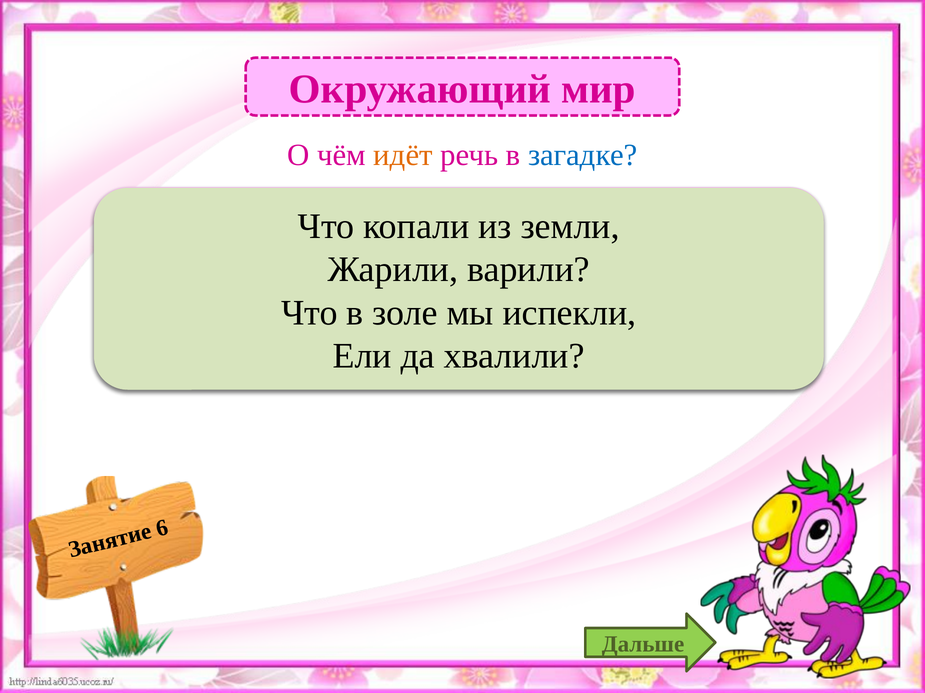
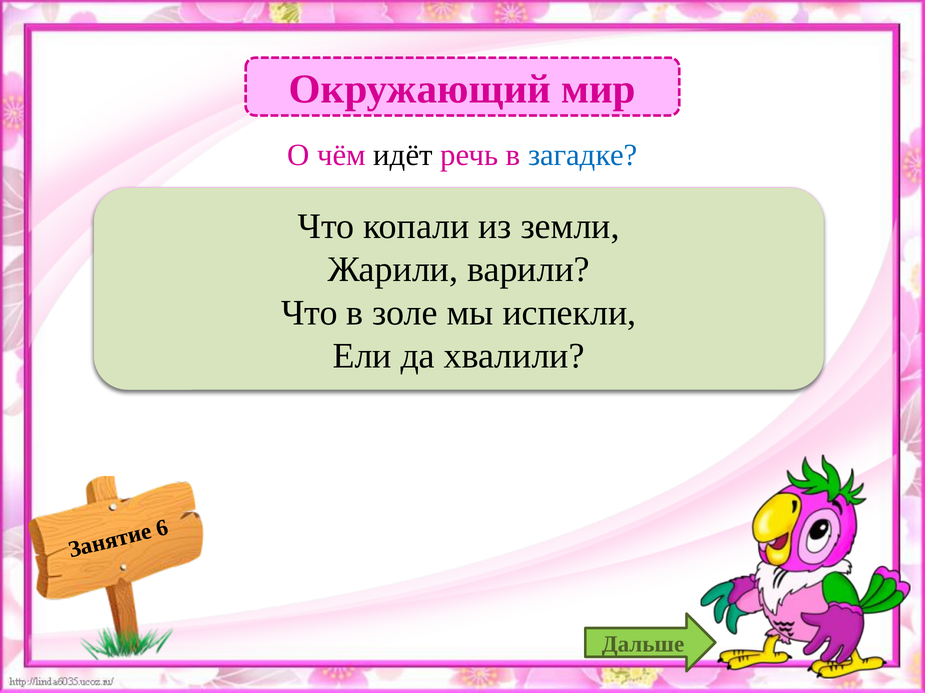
идёт colour: orange -> black
